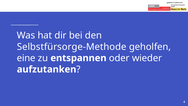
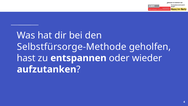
eine: eine -> hast
